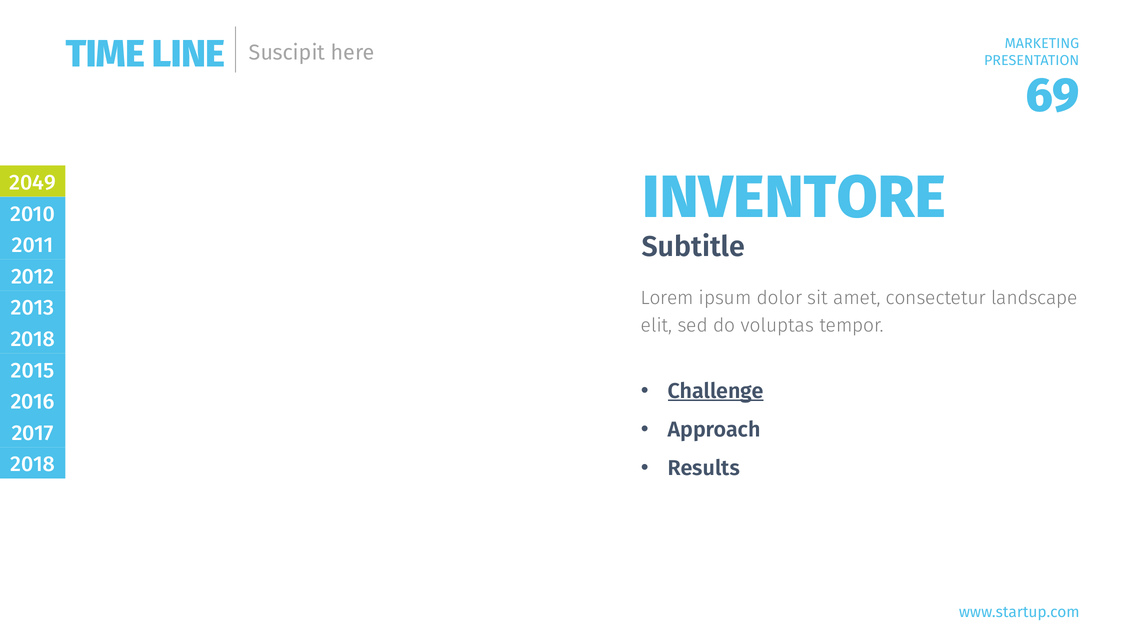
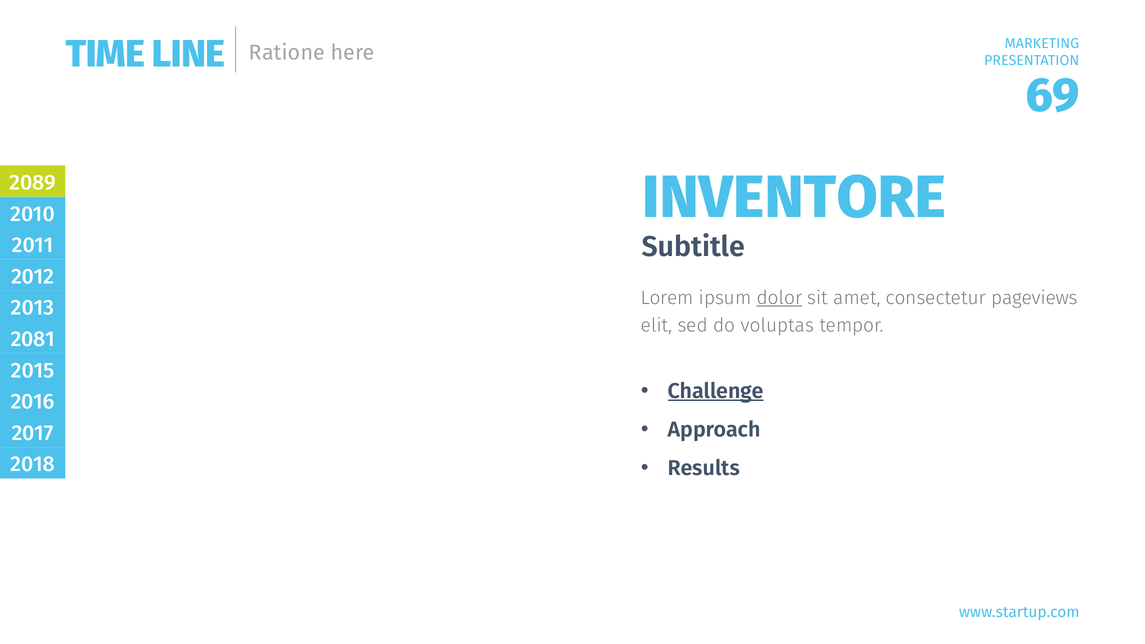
Suscipit: Suscipit -> Ratione
2049: 2049 -> 2089
dolor underline: none -> present
landscape: landscape -> pageviews
2018 at (33, 339): 2018 -> 2081
